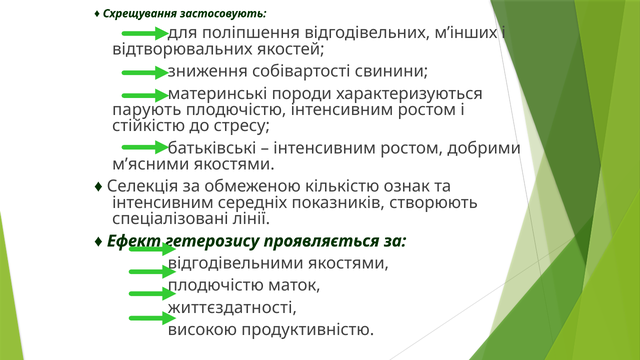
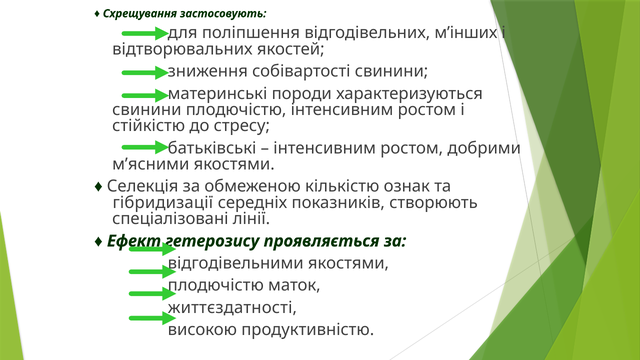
парують at (147, 110): парують -> свинини
інтенсивним at (163, 203): інтенсивним -> гібридизації
